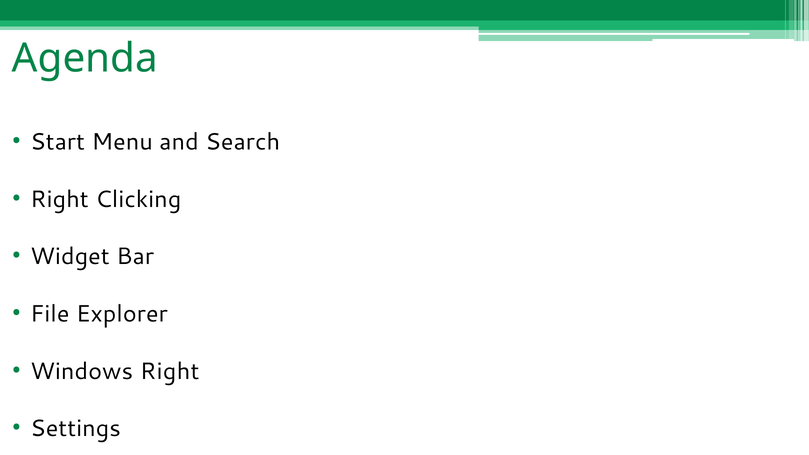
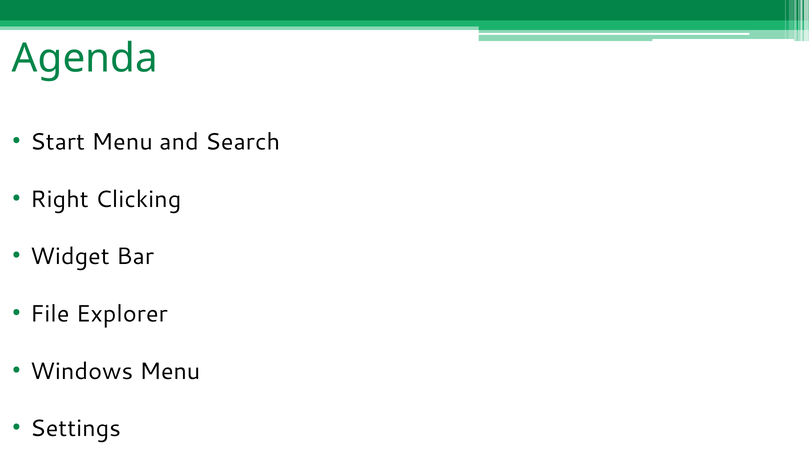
Windows Right: Right -> Menu
